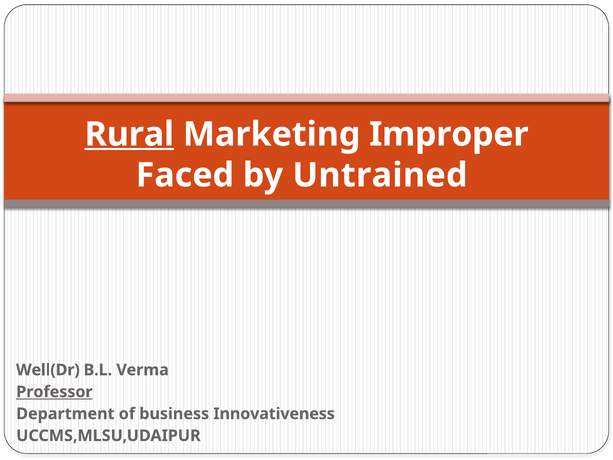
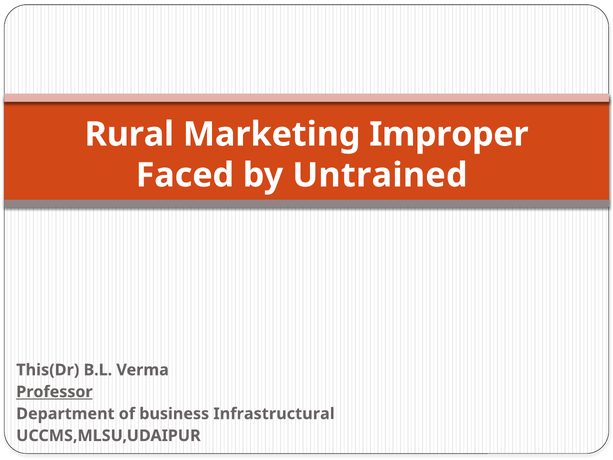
Rural underline: present -> none
Well(Dr: Well(Dr -> This(Dr
Innovativeness: Innovativeness -> Infrastructural
